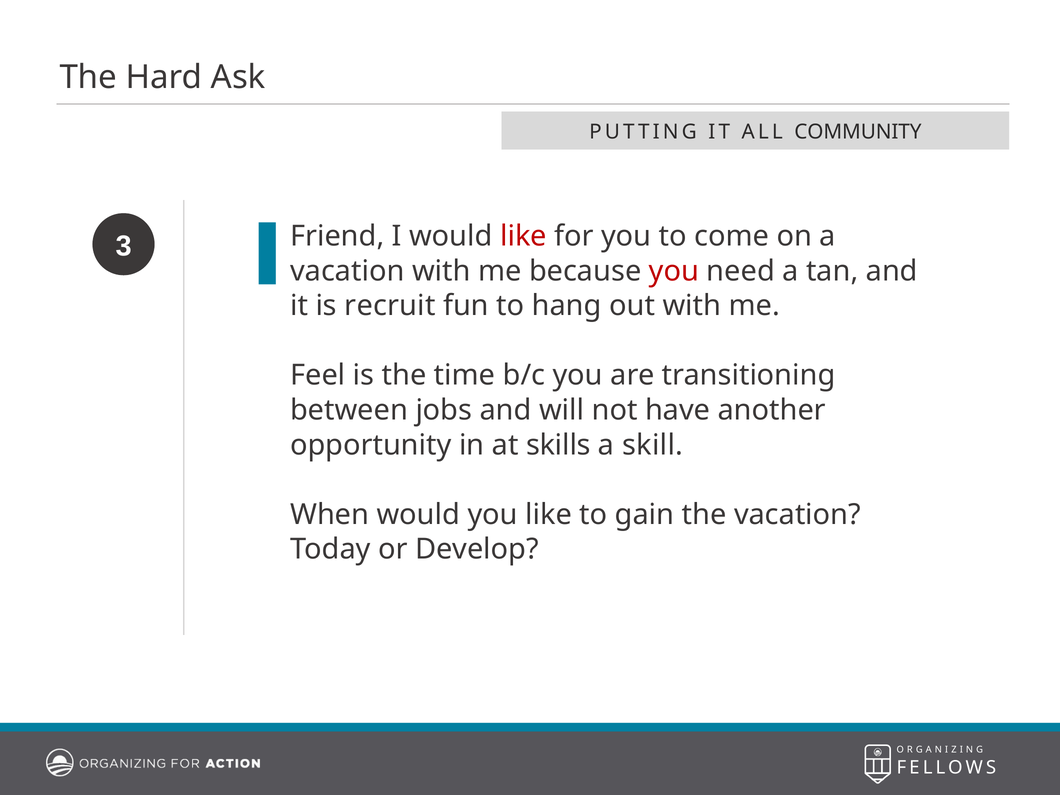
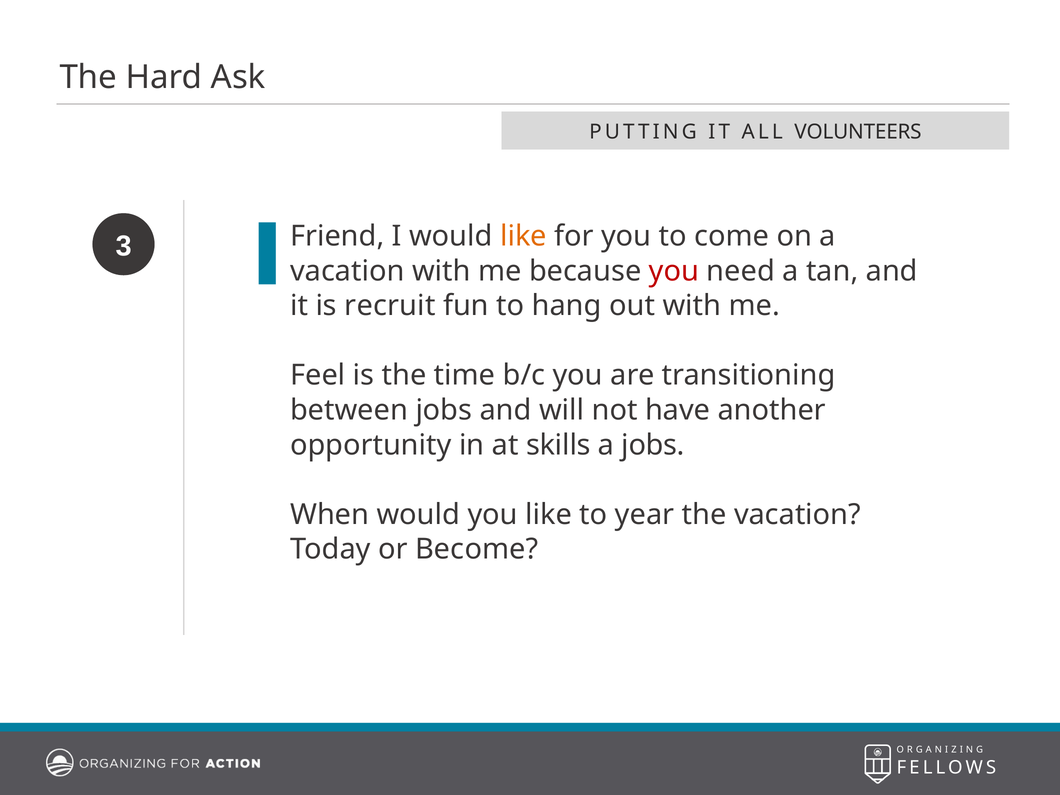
COMMUNITY: COMMUNITY -> VOLUNTEERS
like at (523, 236) colour: red -> orange
a skill: skill -> jobs
gain: gain -> year
Develop: Develop -> Become
